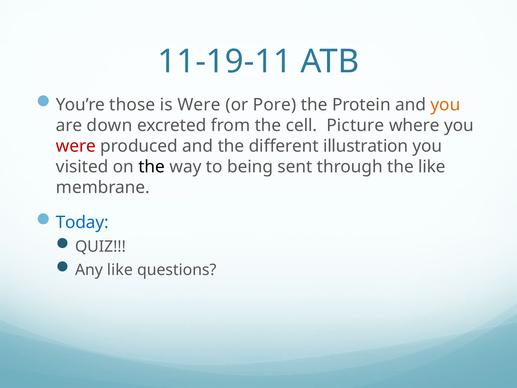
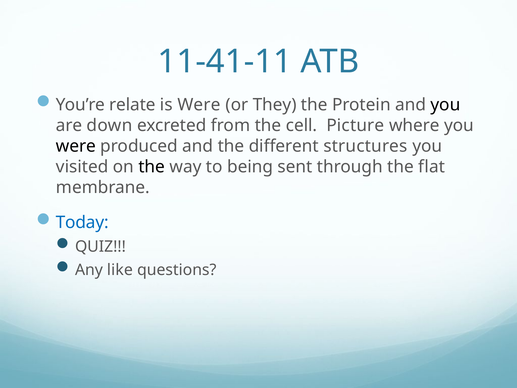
11-19-11: 11-19-11 -> 11-41-11
those: those -> relate
Pore: Pore -> They
you at (445, 105) colour: orange -> black
were at (76, 146) colour: red -> black
illustration: illustration -> structures
the like: like -> flat
